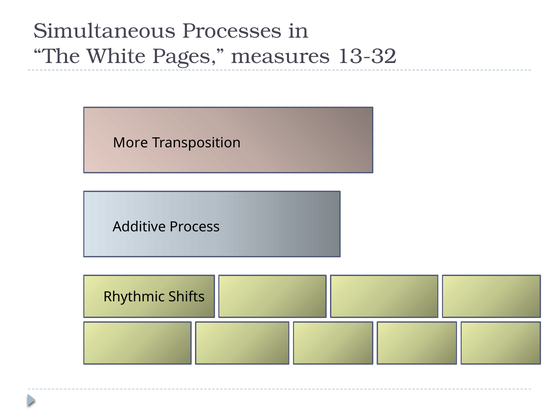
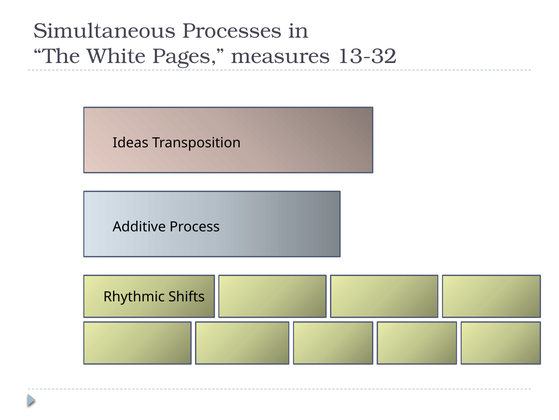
More: More -> Ideas
